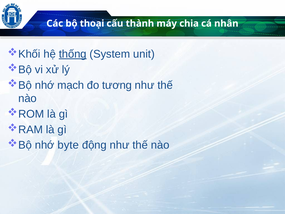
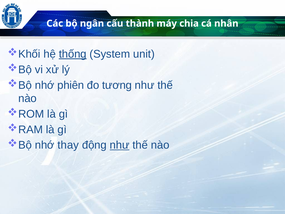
thoại: thoại -> ngân
mạch: mạch -> phiên
byte: byte -> thay
như at (120, 145) underline: none -> present
